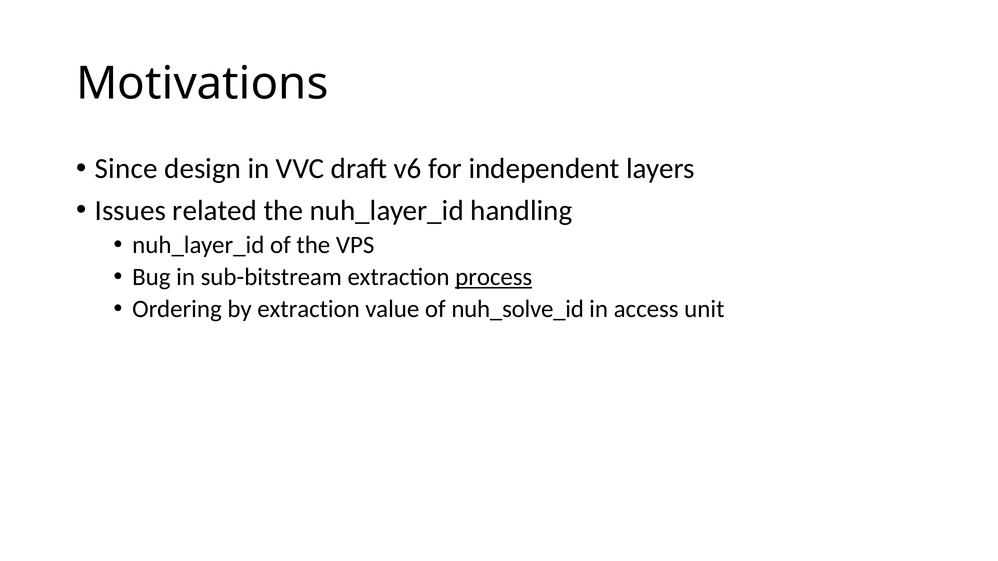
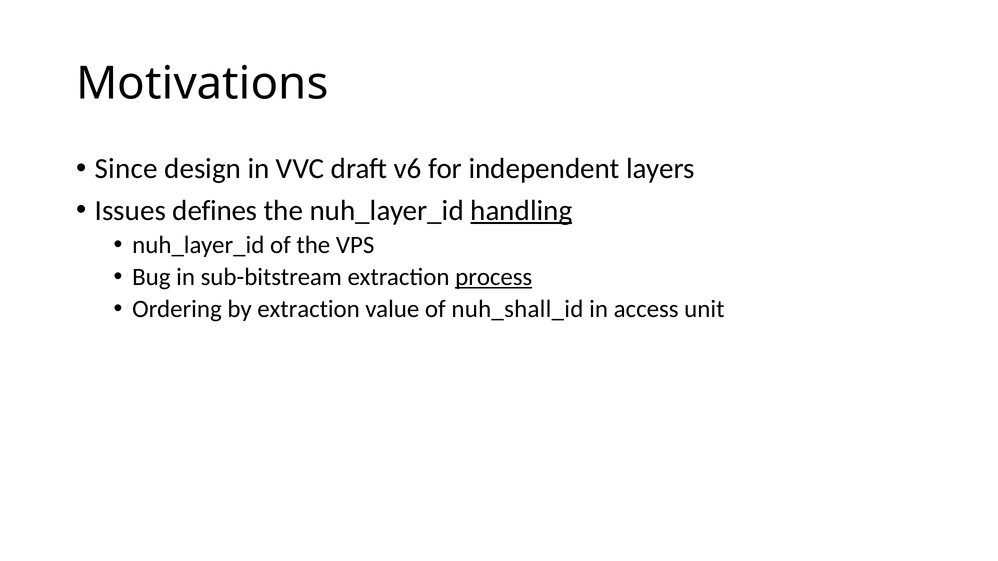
related: related -> defines
handling underline: none -> present
nuh_solve_id: nuh_solve_id -> nuh_shall_id
